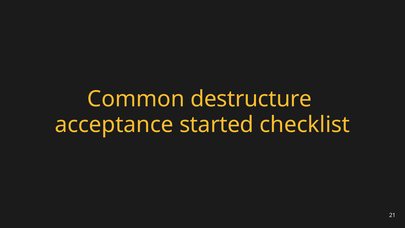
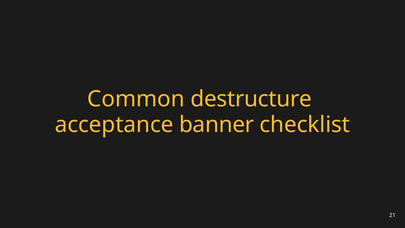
started: started -> banner
